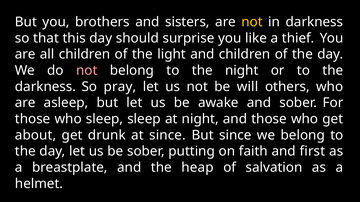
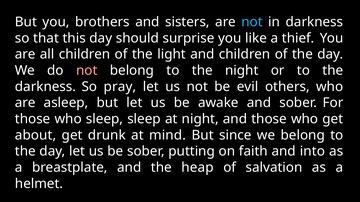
not at (252, 22) colour: yellow -> light blue
will: will -> evil
at since: since -> mind
first: first -> into
